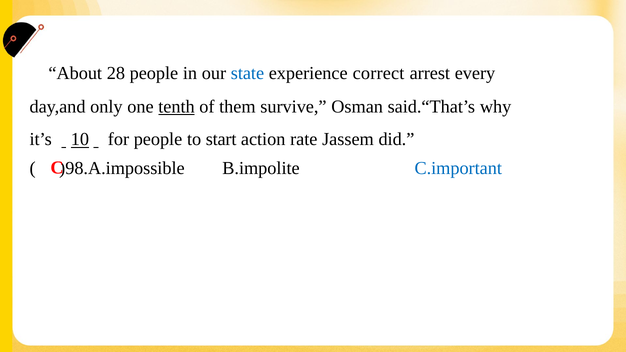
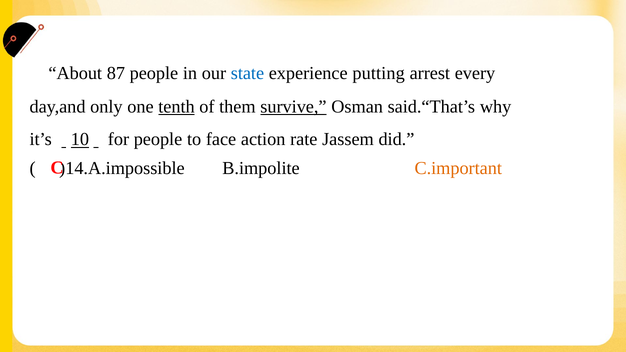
28: 28 -> 87
correct: correct -> putting
survive underline: none -> present
start: start -> face
)98.A.impossible: )98.A.impossible -> )14.A.impossible
C.important colour: blue -> orange
